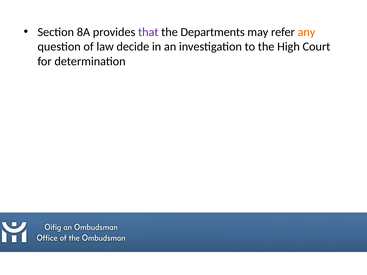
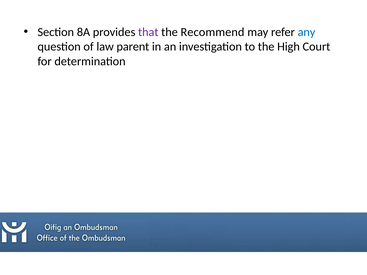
Departments: Departments -> Recommend
any colour: orange -> blue
decide: decide -> parent
